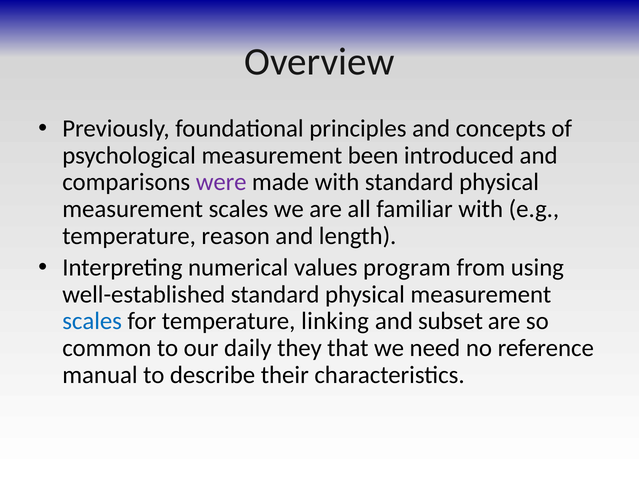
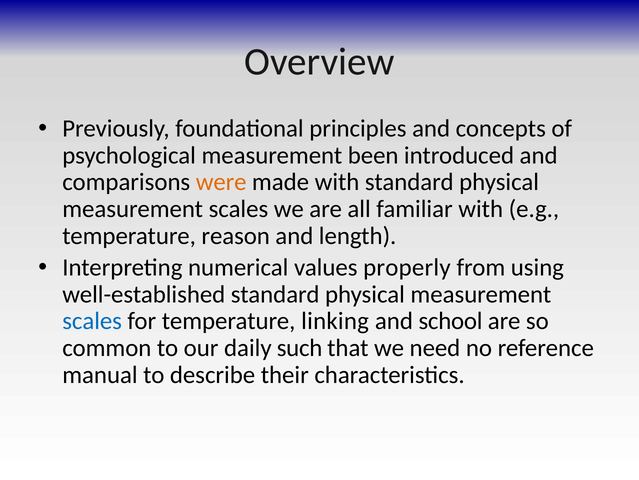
were colour: purple -> orange
program: program -> properly
subset: subset -> school
they: they -> such
